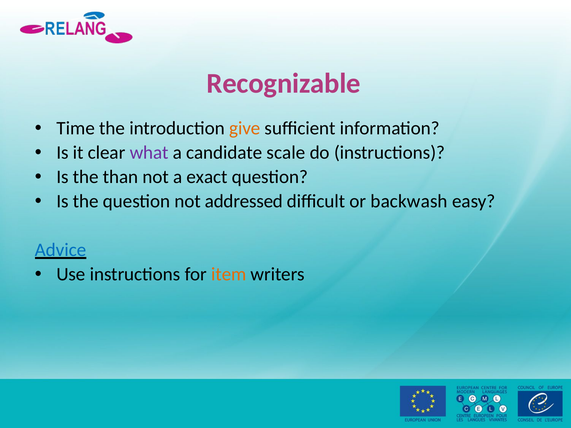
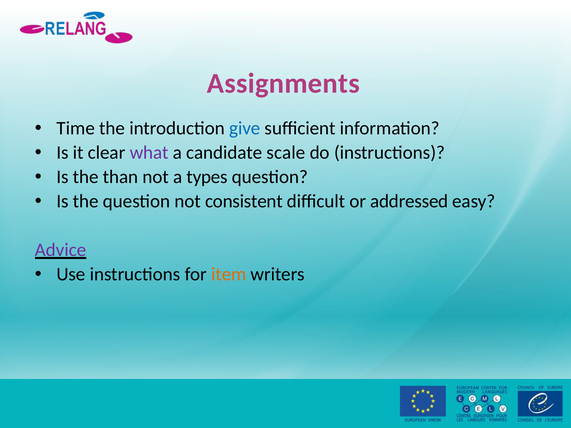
Recognizable: Recognizable -> Assignments
give colour: orange -> blue
exact: exact -> types
addressed: addressed -> consistent
backwash: backwash -> addressed
Advice colour: blue -> purple
